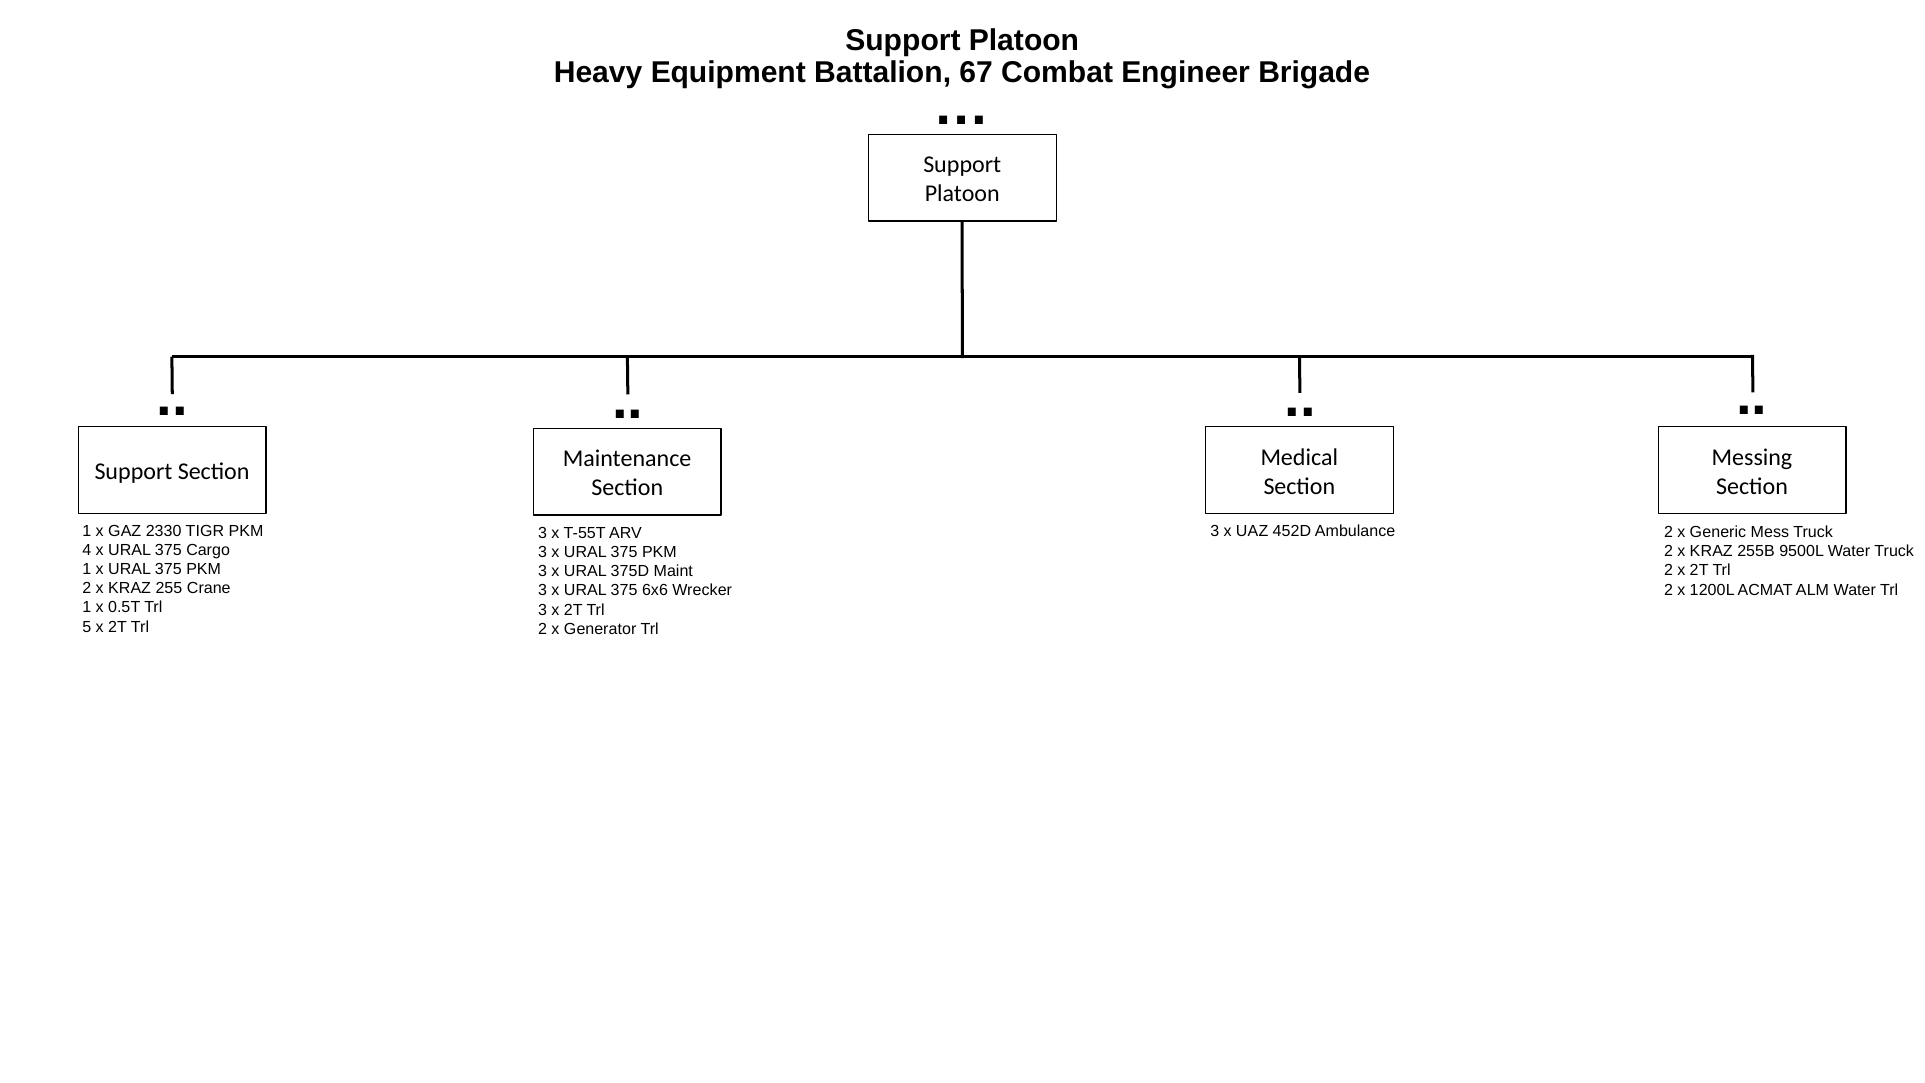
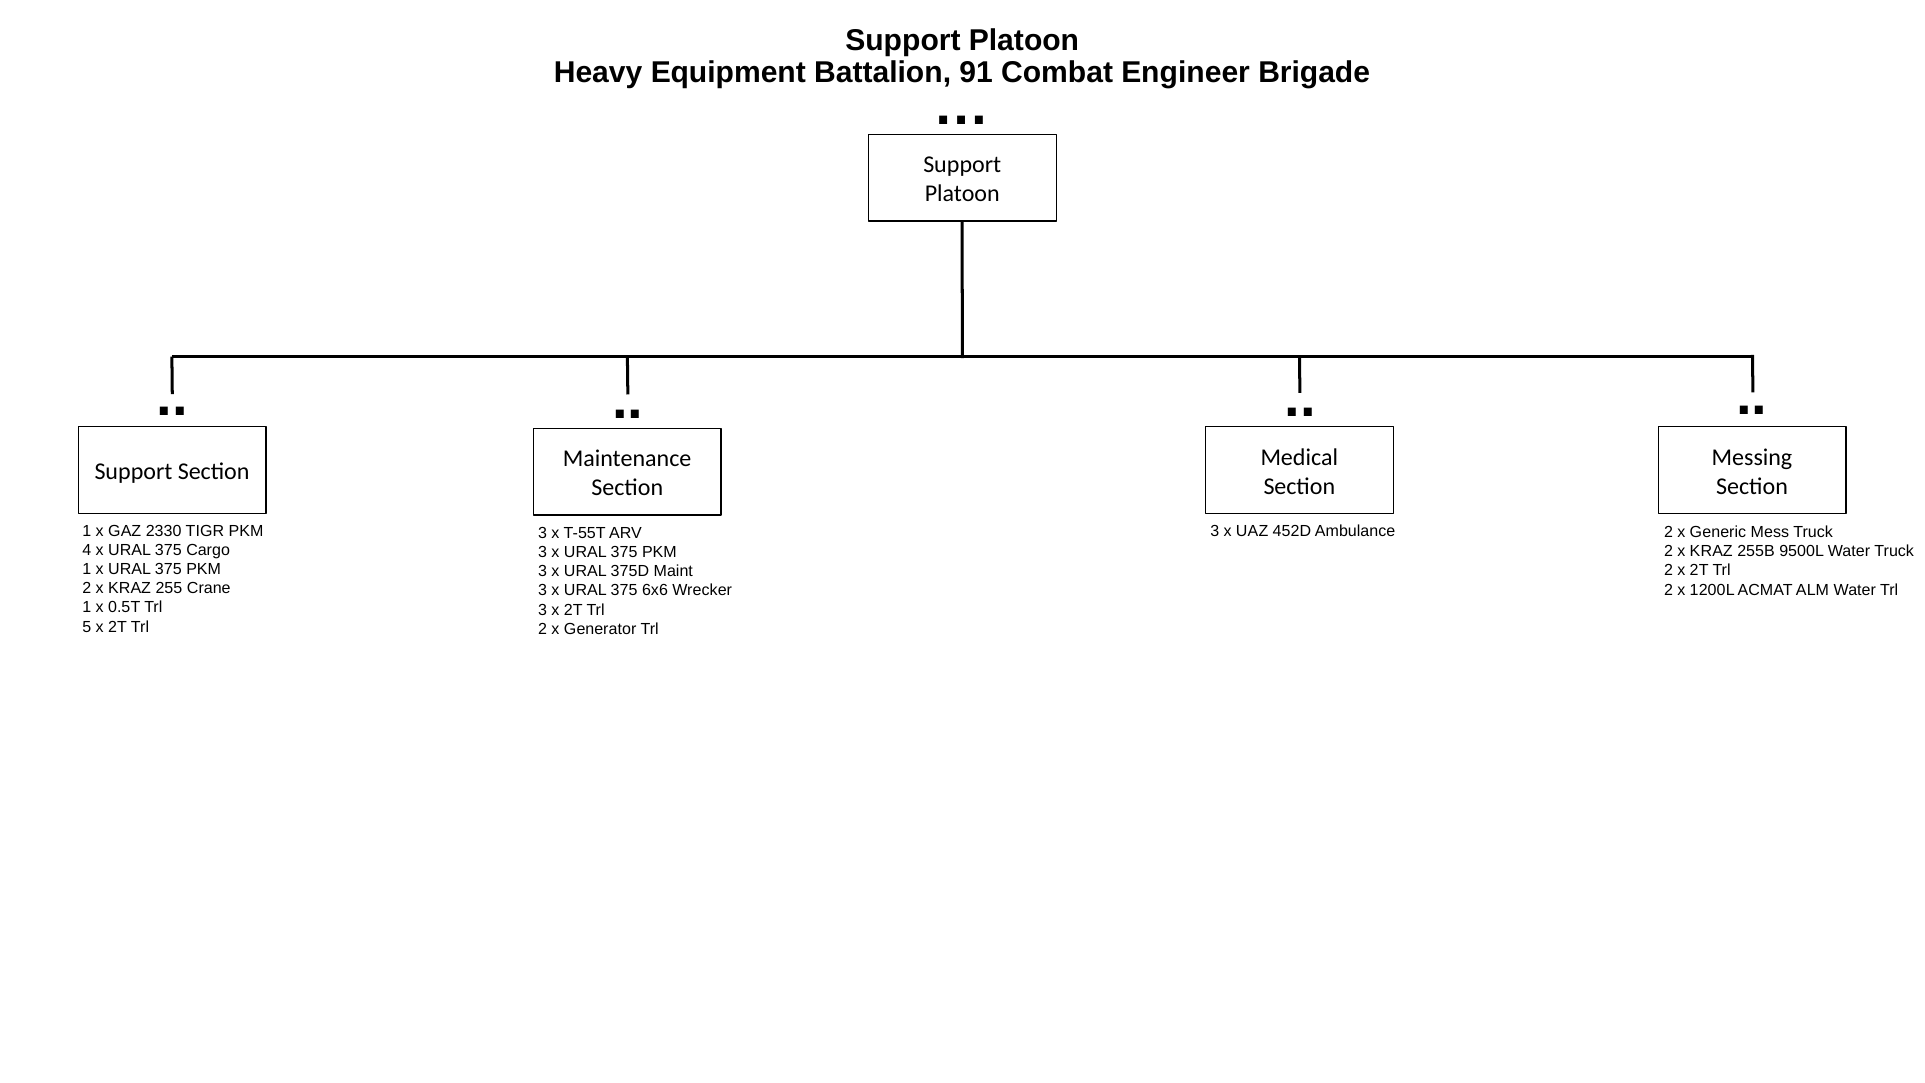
67: 67 -> 91
